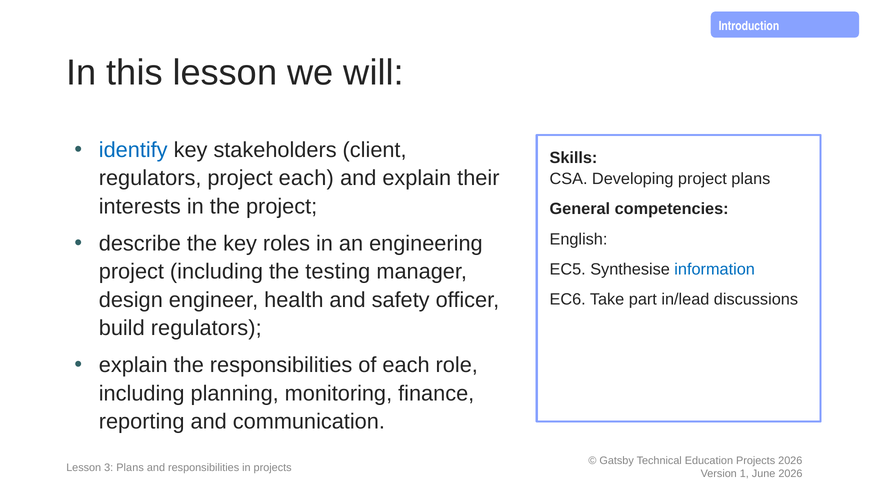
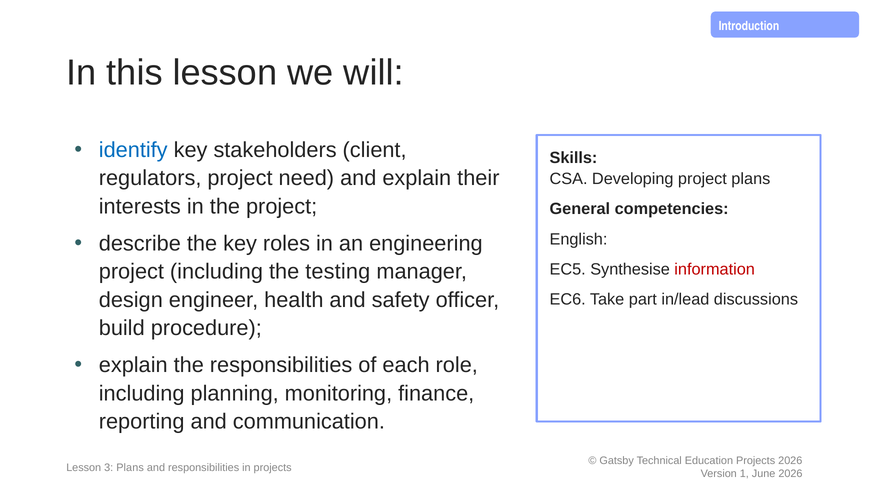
project each: each -> need
information colour: blue -> red
build regulators: regulators -> procedure
